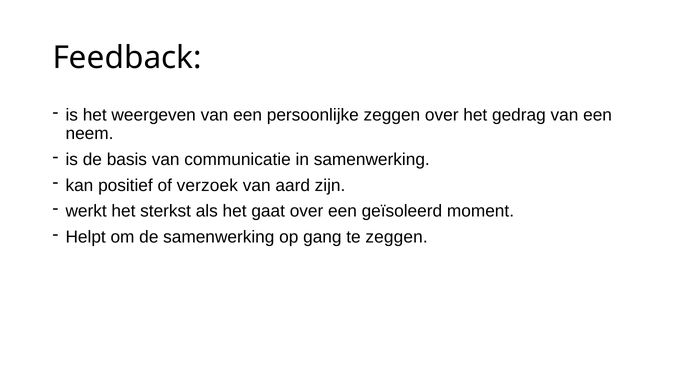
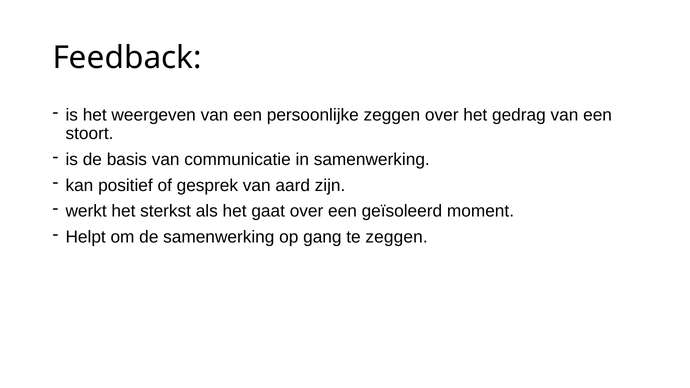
neem: neem -> stoort
verzoek: verzoek -> gesprek
